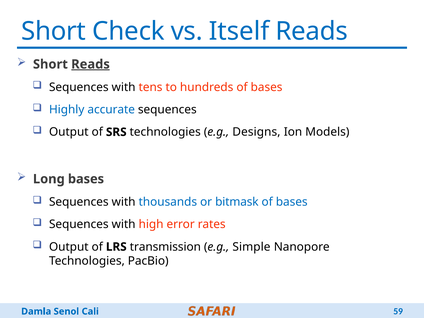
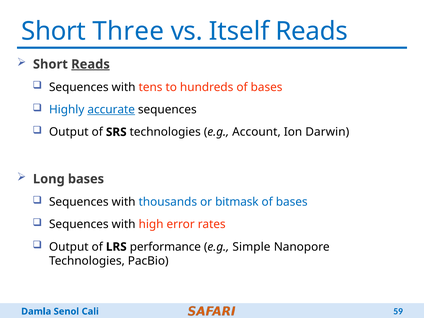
Check: Check -> Three
accurate underline: none -> present
Designs: Designs -> Account
Models: Models -> Darwin
transmission: transmission -> performance
